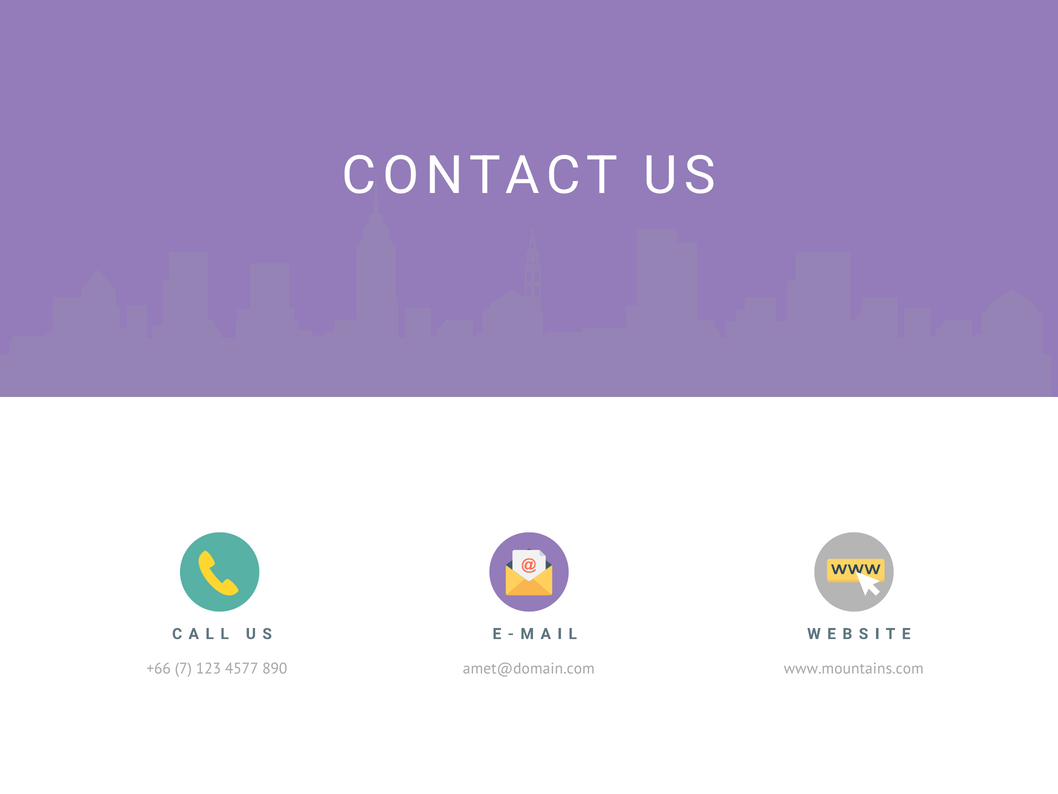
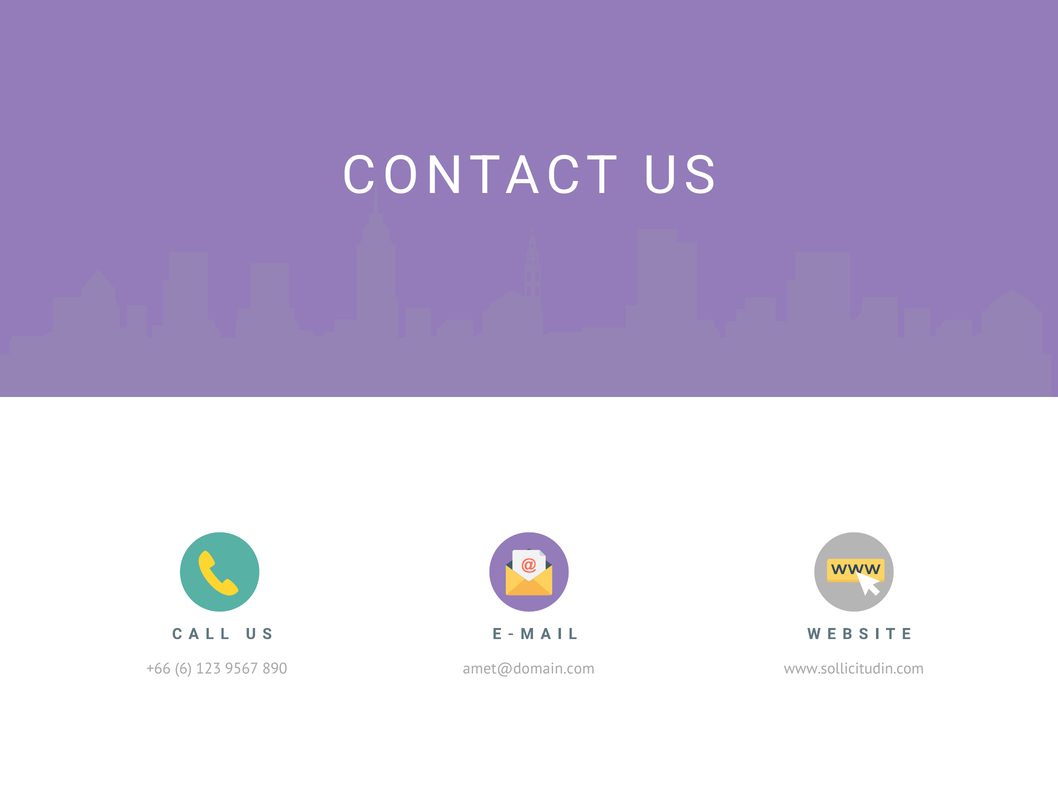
7: 7 -> 6
4577: 4577 -> 9567
www.mountains.com: www.mountains.com -> www.sollicitudin.com
